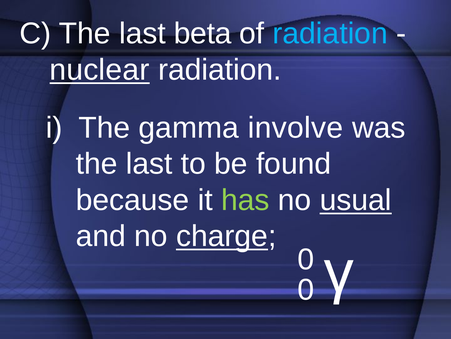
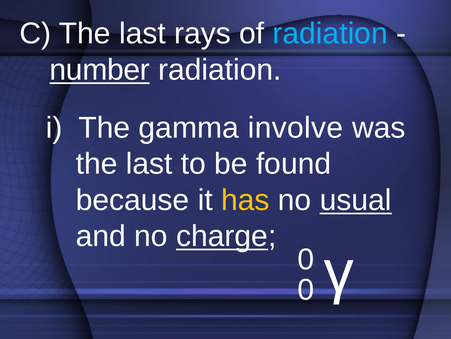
beta: beta -> rays
nuclear: nuclear -> number
has colour: light green -> yellow
